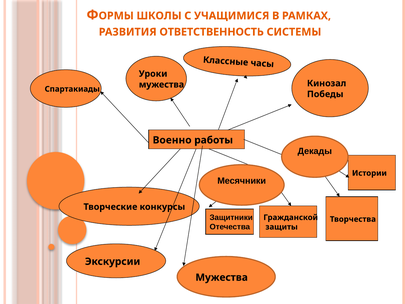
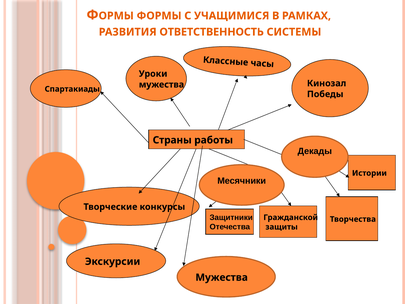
ШКОЛЫ: ШКОЛЫ -> ФОРМЫ
Военно: Военно -> Страны
